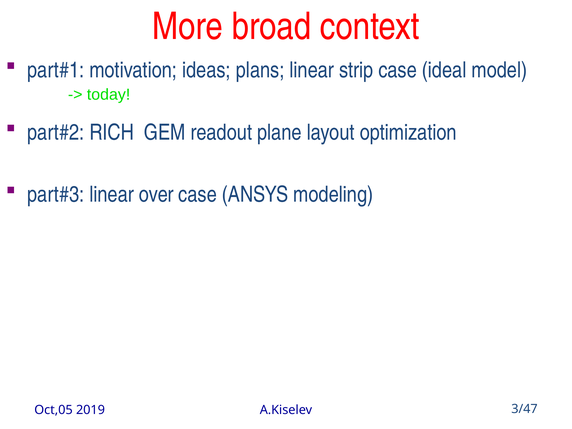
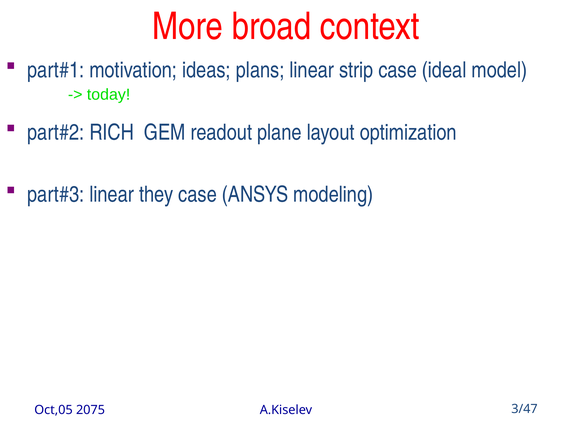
over: over -> they
2019: 2019 -> 2075
